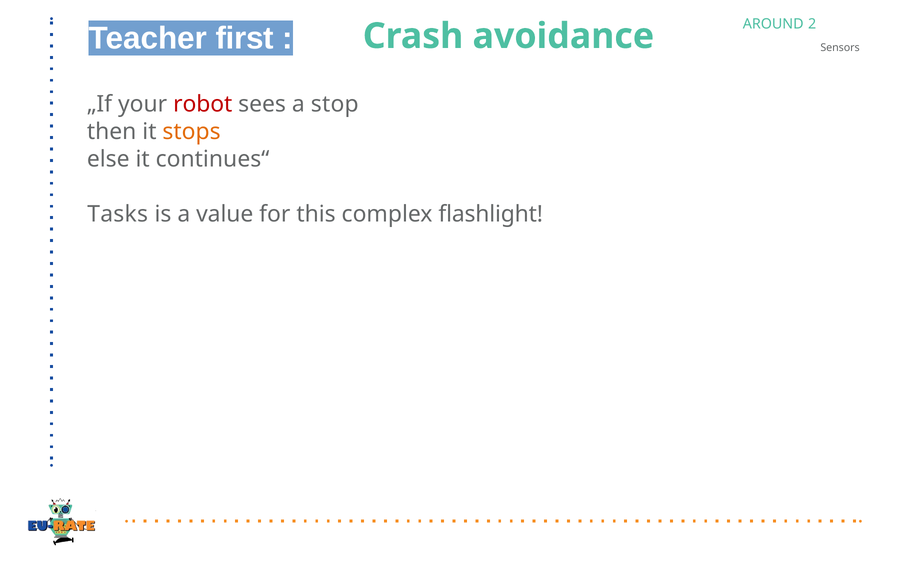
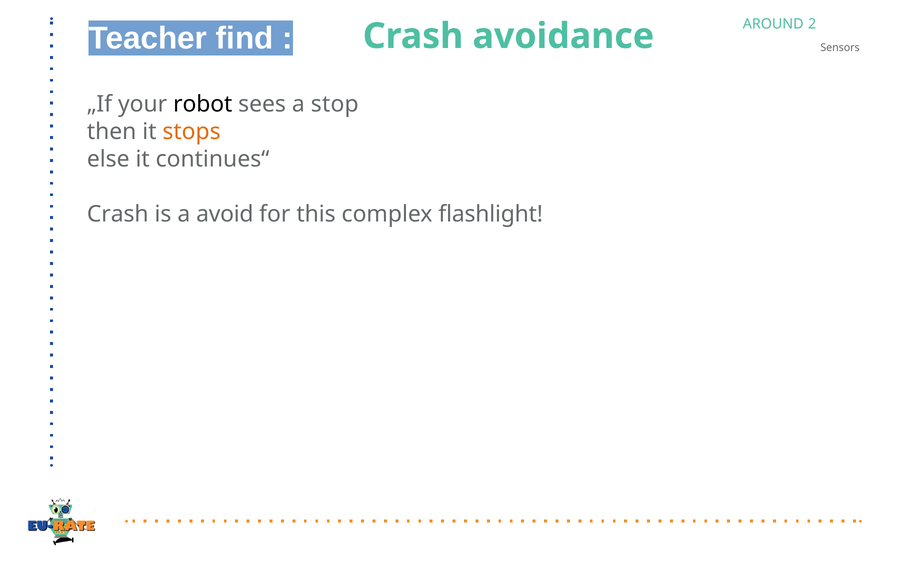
first: first -> find
robot colour: red -> black
Tasks at (118, 214): Tasks -> Crash
value: value -> avoid
